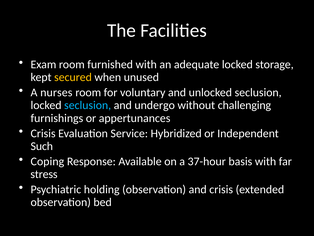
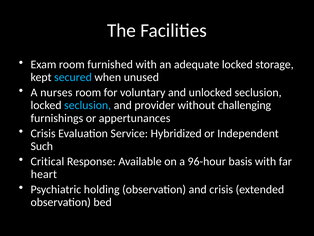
secured colour: yellow -> light blue
undergo: undergo -> provider
Coping: Coping -> Critical
37-hour: 37-hour -> 96-hour
stress: stress -> heart
